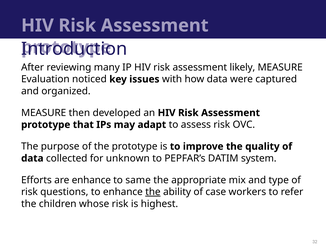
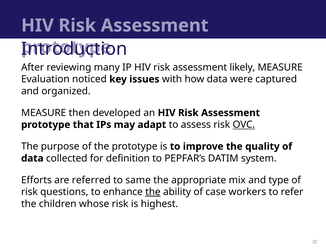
OVC underline: none -> present
unknown: unknown -> definition
are enhance: enhance -> referred
